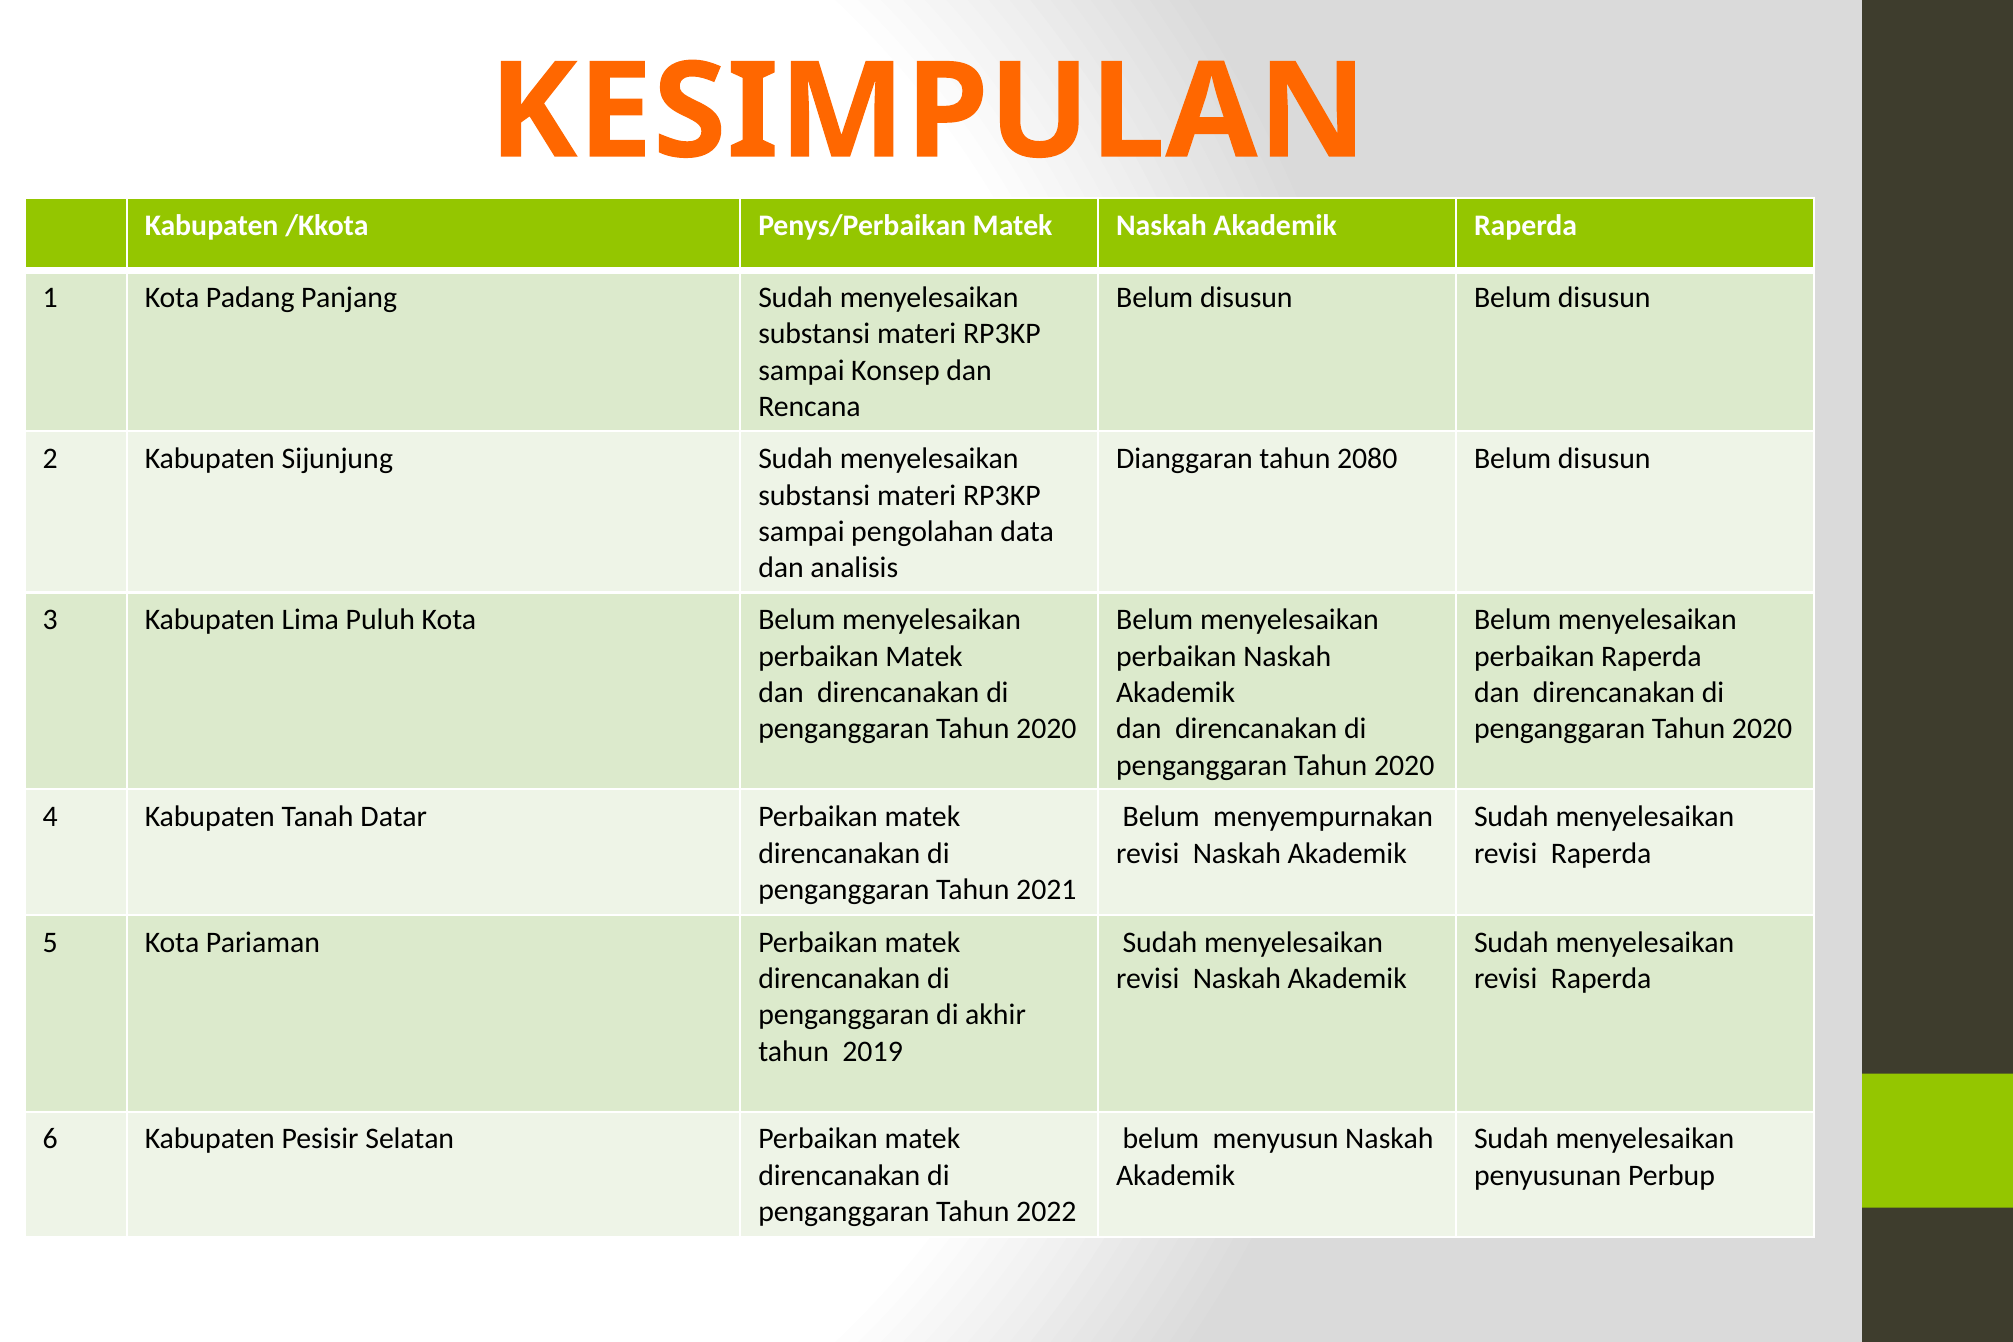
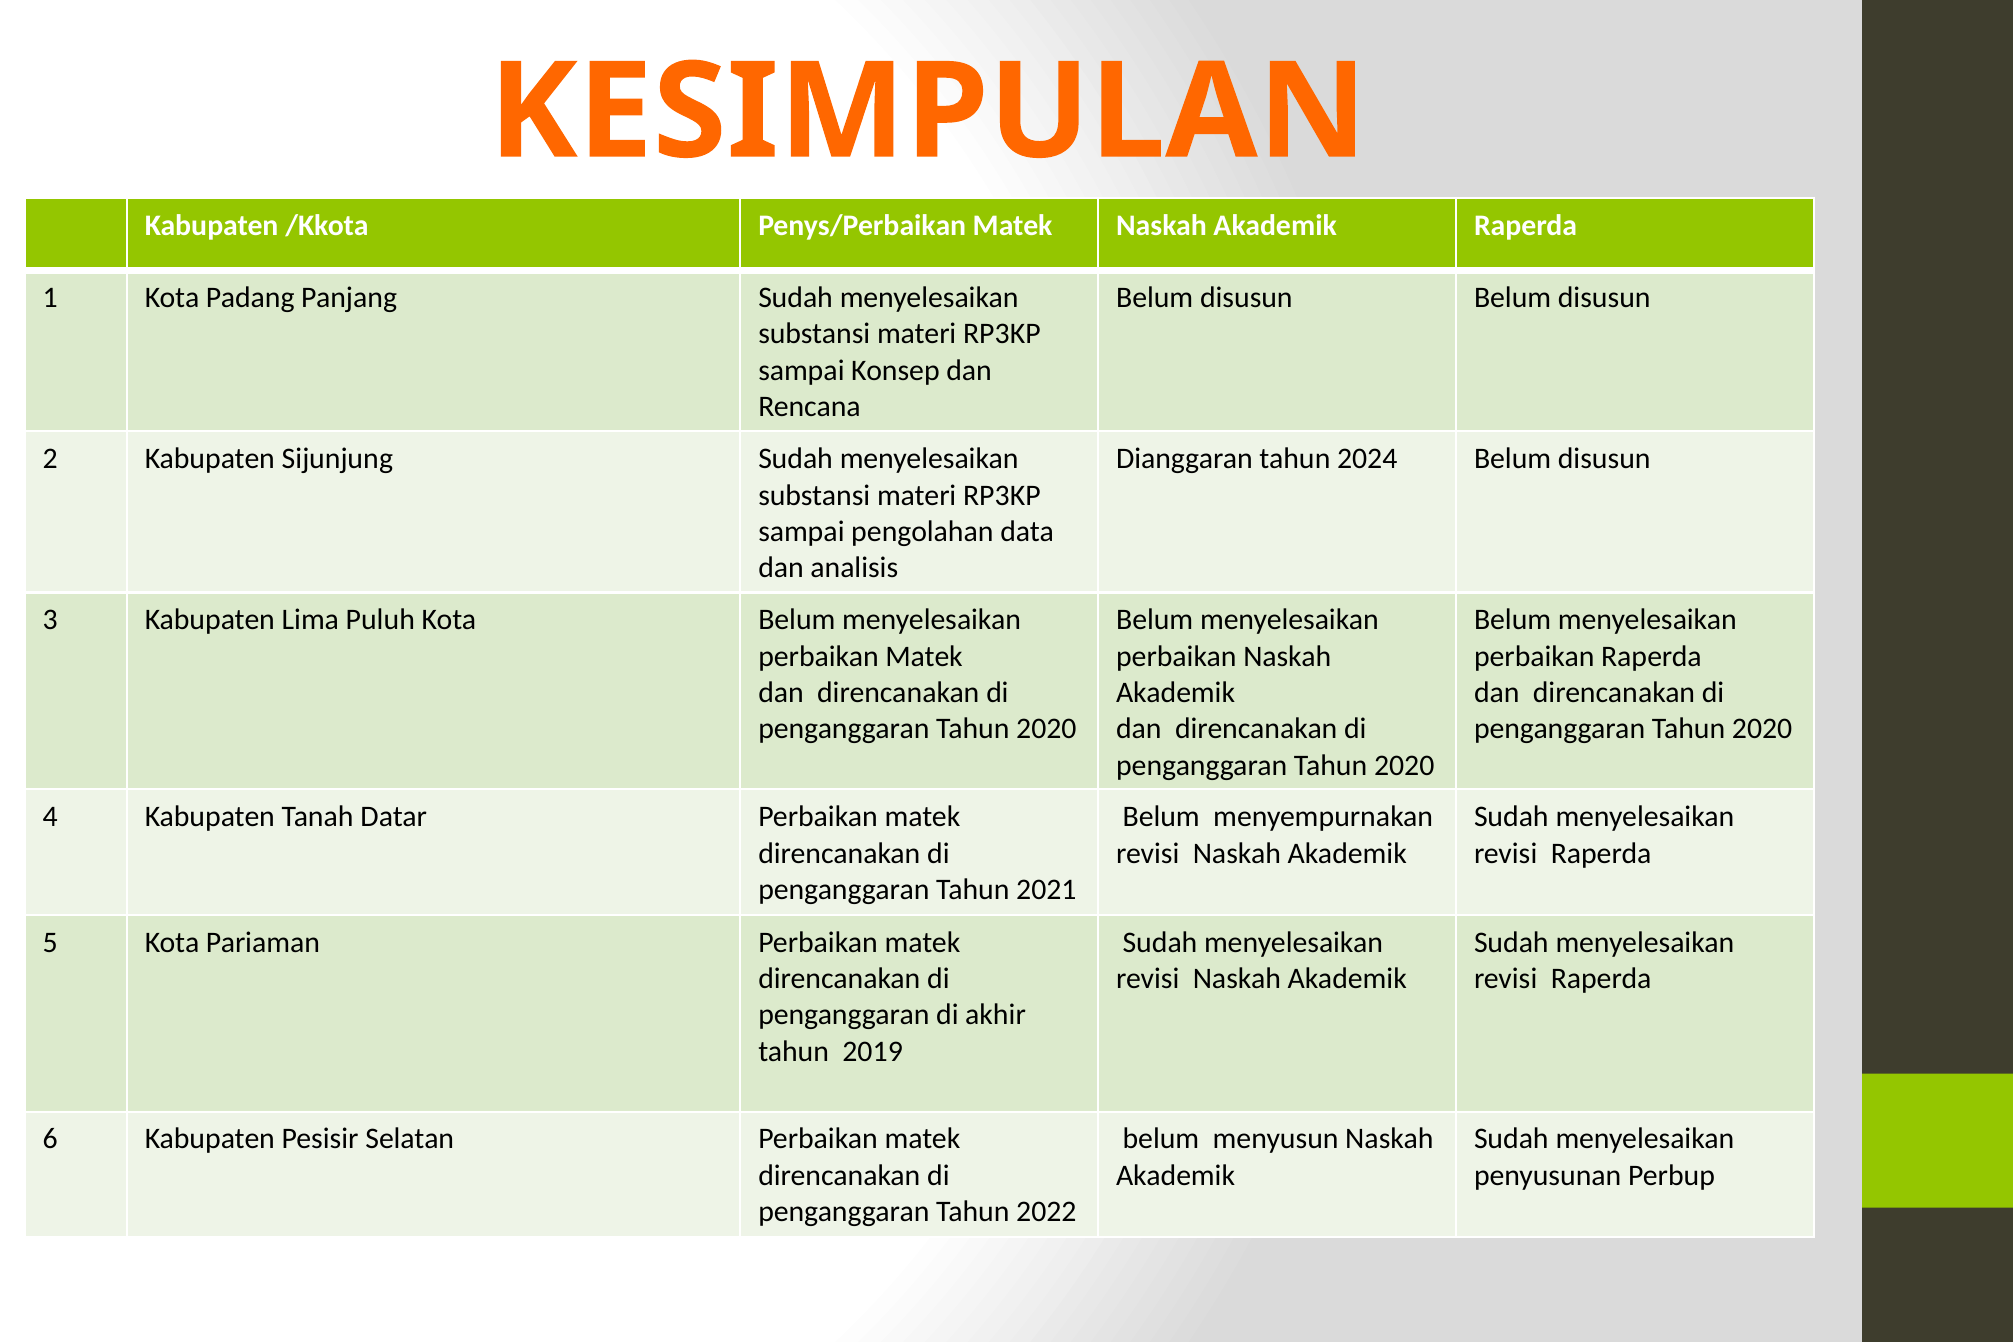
2080: 2080 -> 2024
